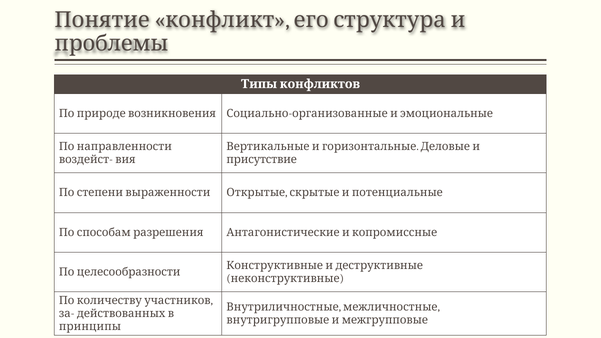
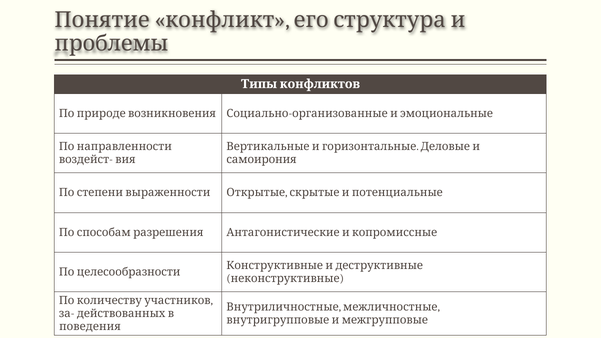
присутствие: присутствие -> самоирония
принципы: принципы -> поведения
